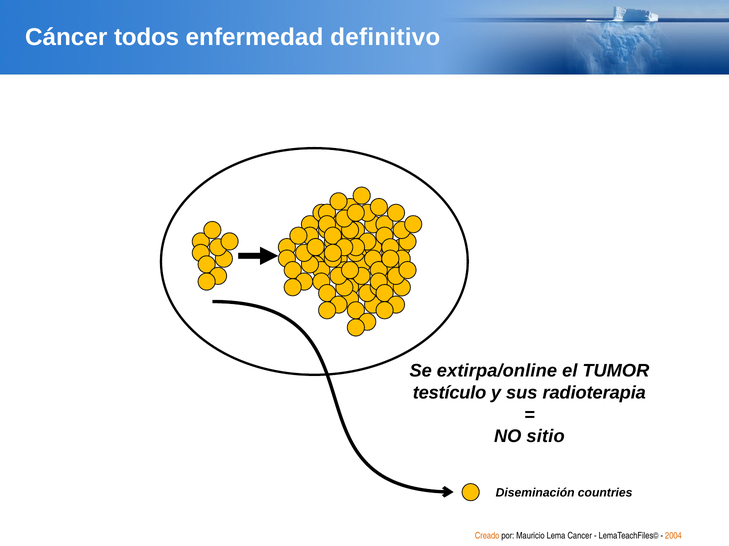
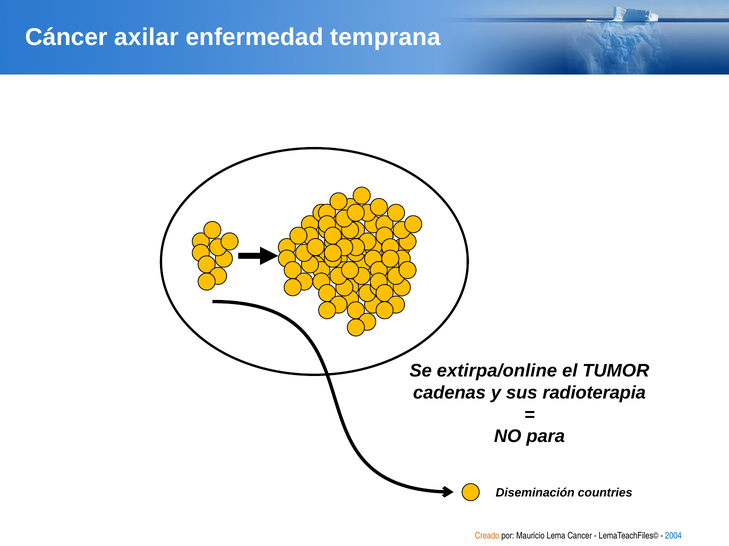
todos: todos -> axilar
definitivo: definitivo -> temprana
testículo: testículo -> cadenas
sitio: sitio -> para
2004 colour: orange -> blue
